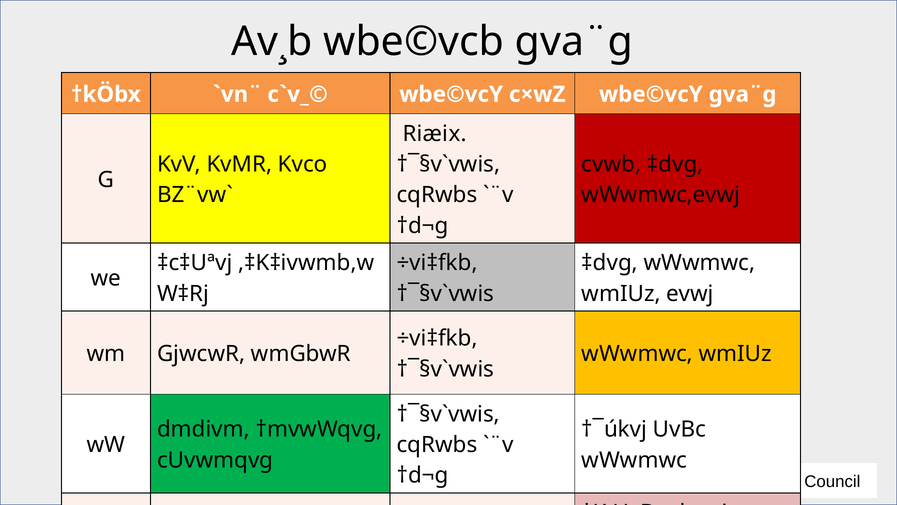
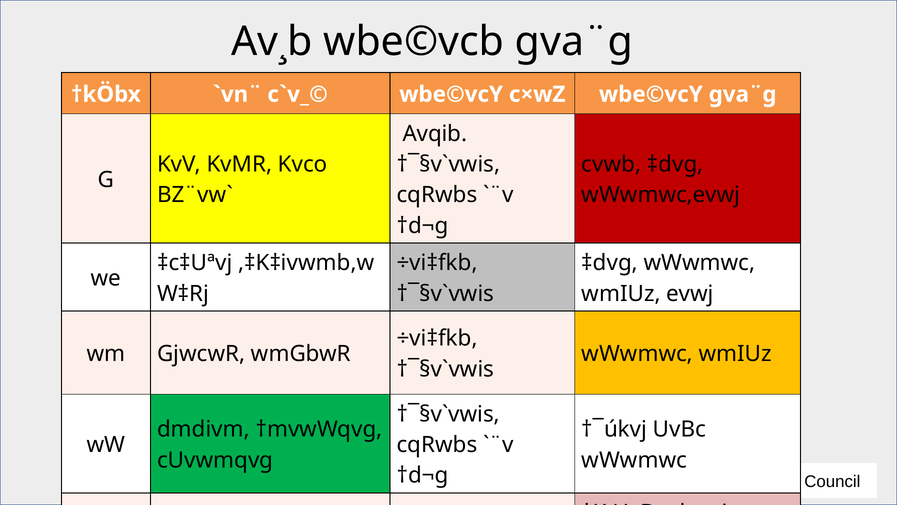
Riæix: Riæix -> Avqib
